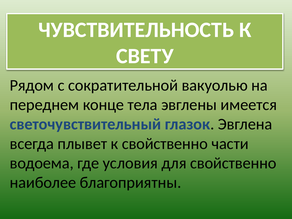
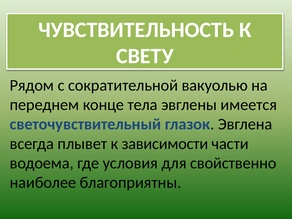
к свойственно: свойственно -> зависимости
